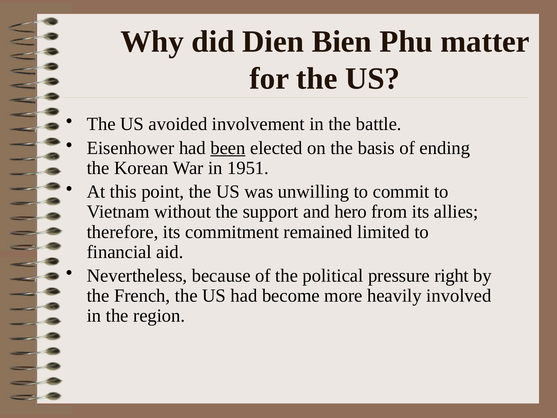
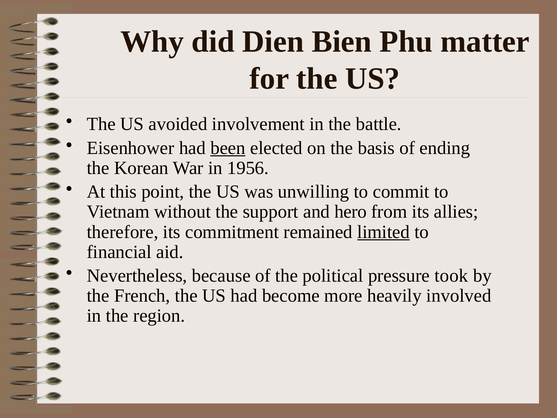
1951: 1951 -> 1956
limited underline: none -> present
right: right -> took
